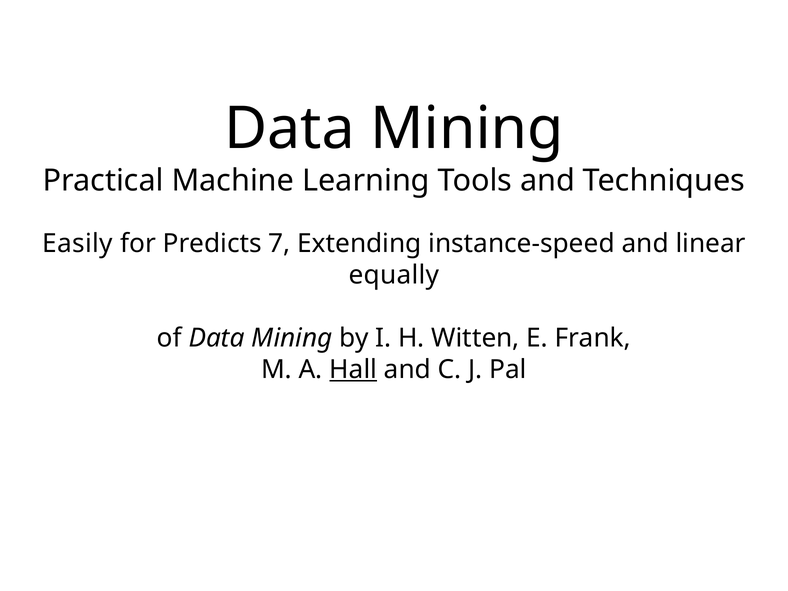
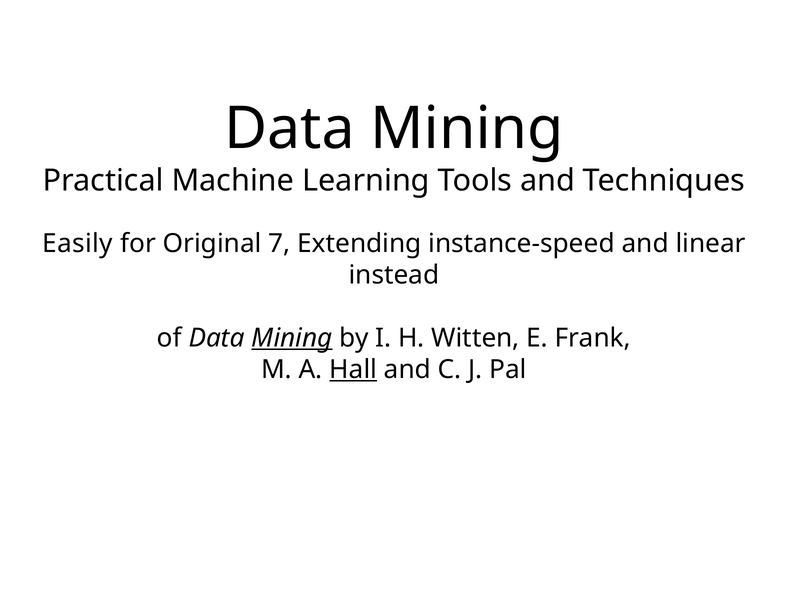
Predicts: Predicts -> Original
equally: equally -> instead
Mining at (292, 338) underline: none -> present
